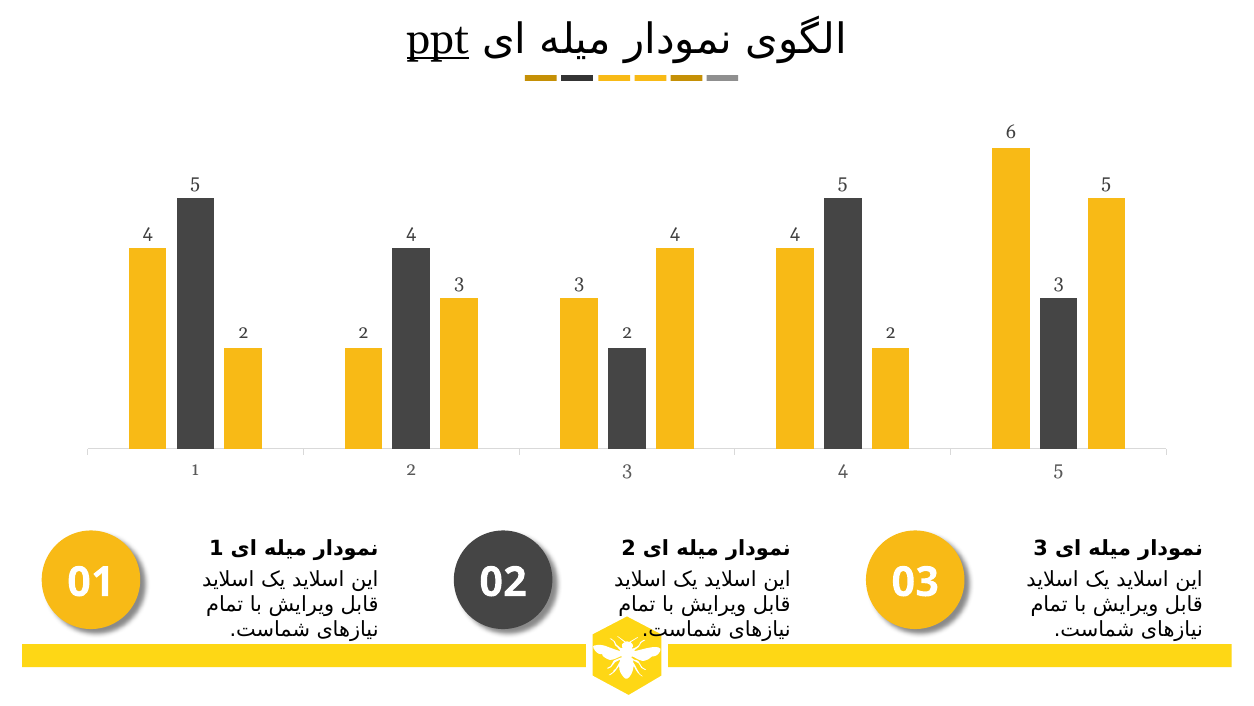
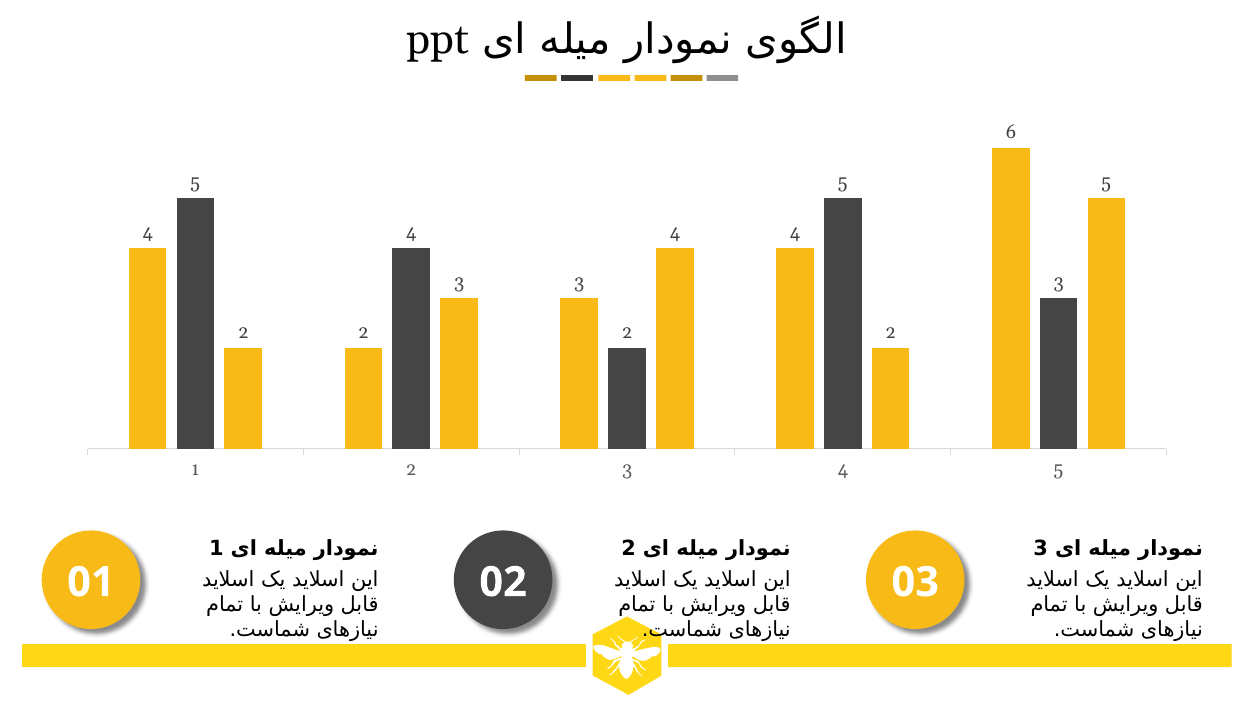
ppt underline: present -> none
